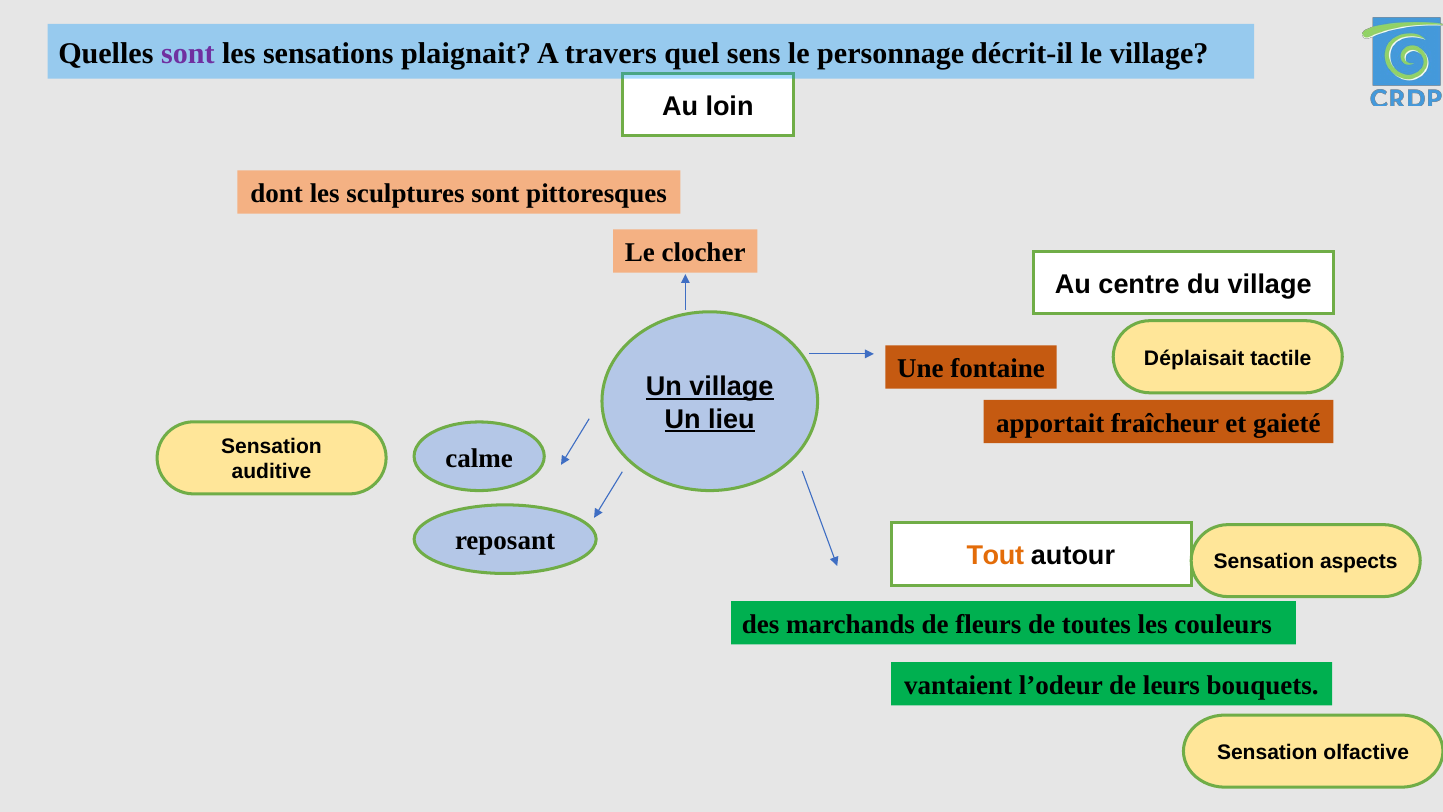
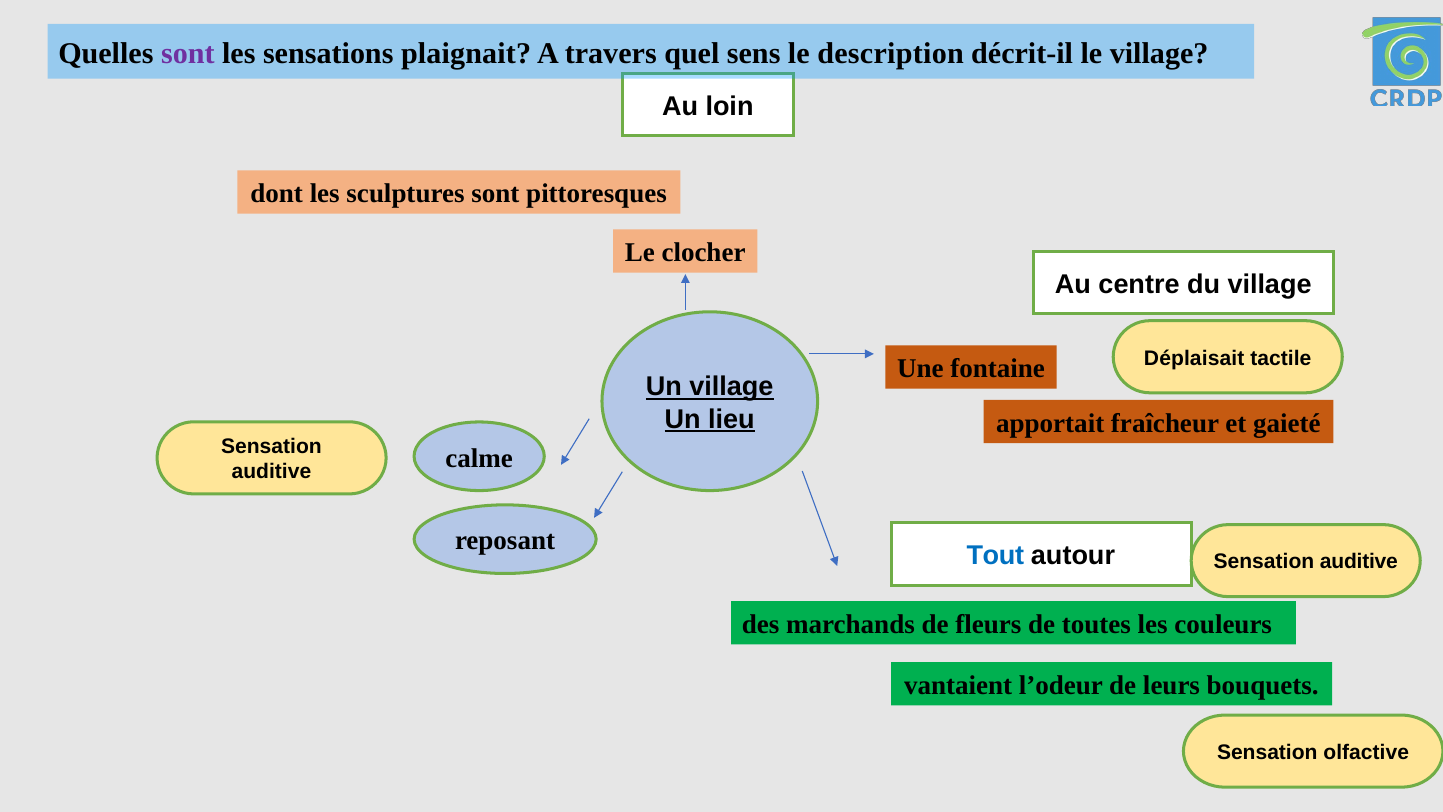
personnage: personnage -> description
Tout colour: orange -> blue
aspects at (1359, 562): aspects -> auditive
